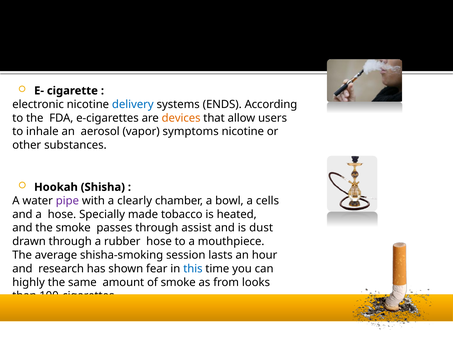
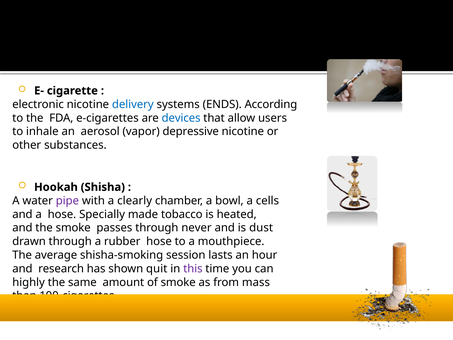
devices colour: orange -> blue
symptoms: symptoms -> depressive
assist: assist -> never
fear: fear -> quit
this colour: blue -> purple
looks: looks -> mass
